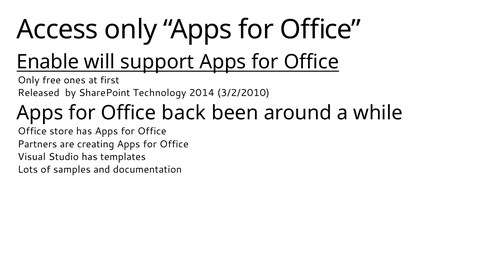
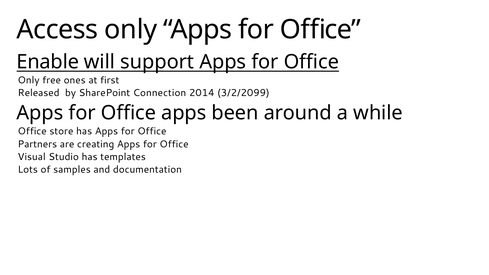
Technology: Technology -> Connection
3/2/2010: 3/2/2010 -> 3/2/2099
Office back: back -> apps
